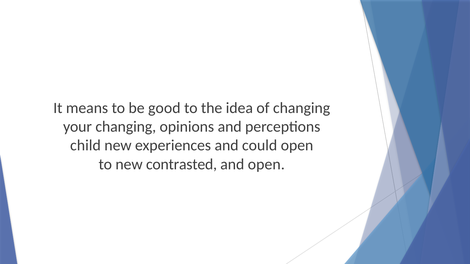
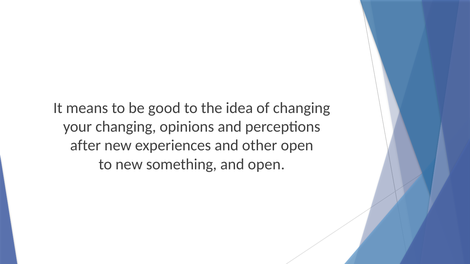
child: child -> after
could: could -> other
contrasted: contrasted -> something
